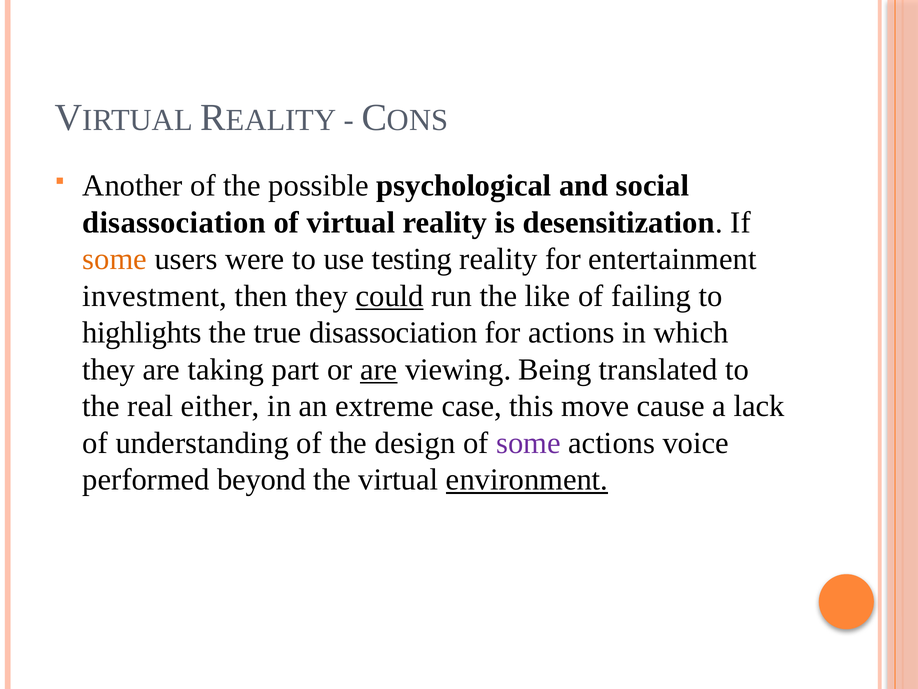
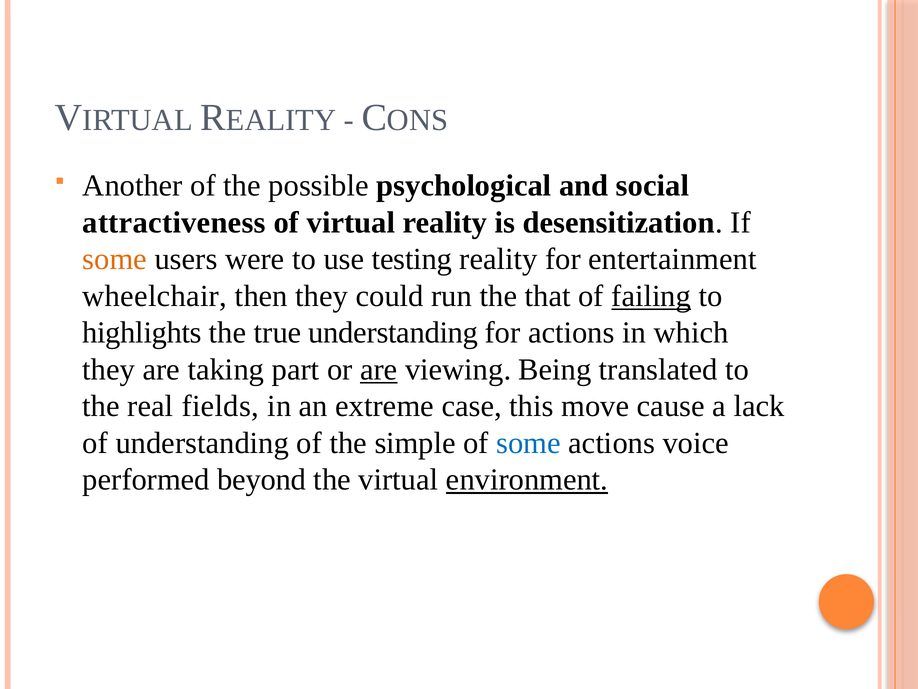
disassociation at (174, 222): disassociation -> attractiveness
investment: investment -> wheelchair
could underline: present -> none
like: like -> that
failing underline: none -> present
true disassociation: disassociation -> understanding
either: either -> fields
design: design -> simple
some at (528, 443) colour: purple -> blue
